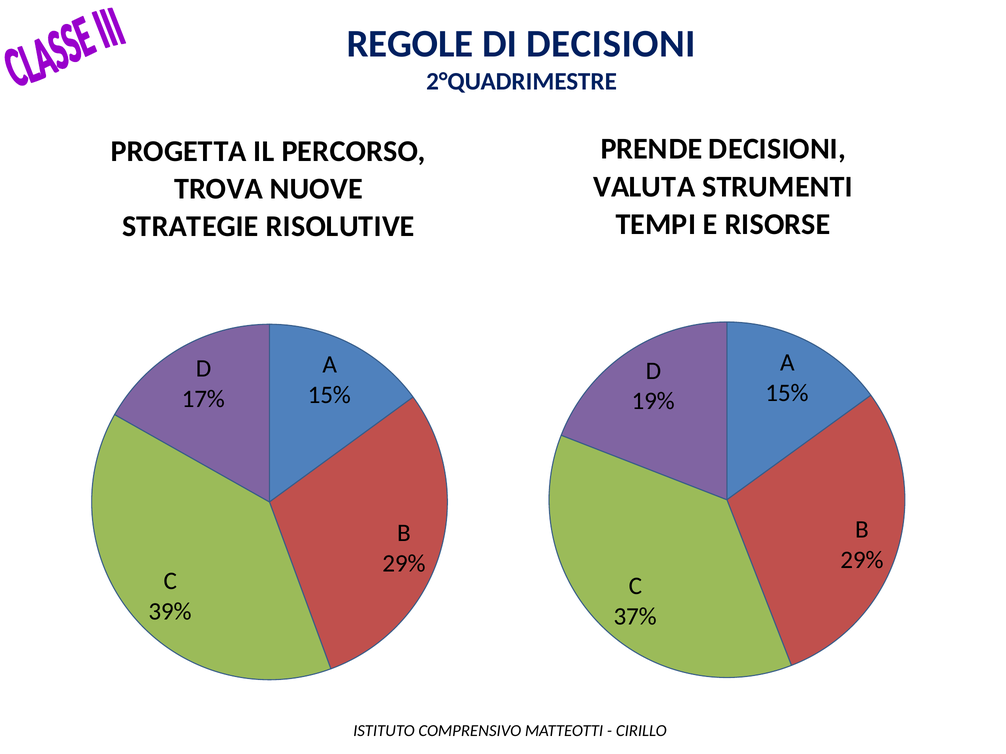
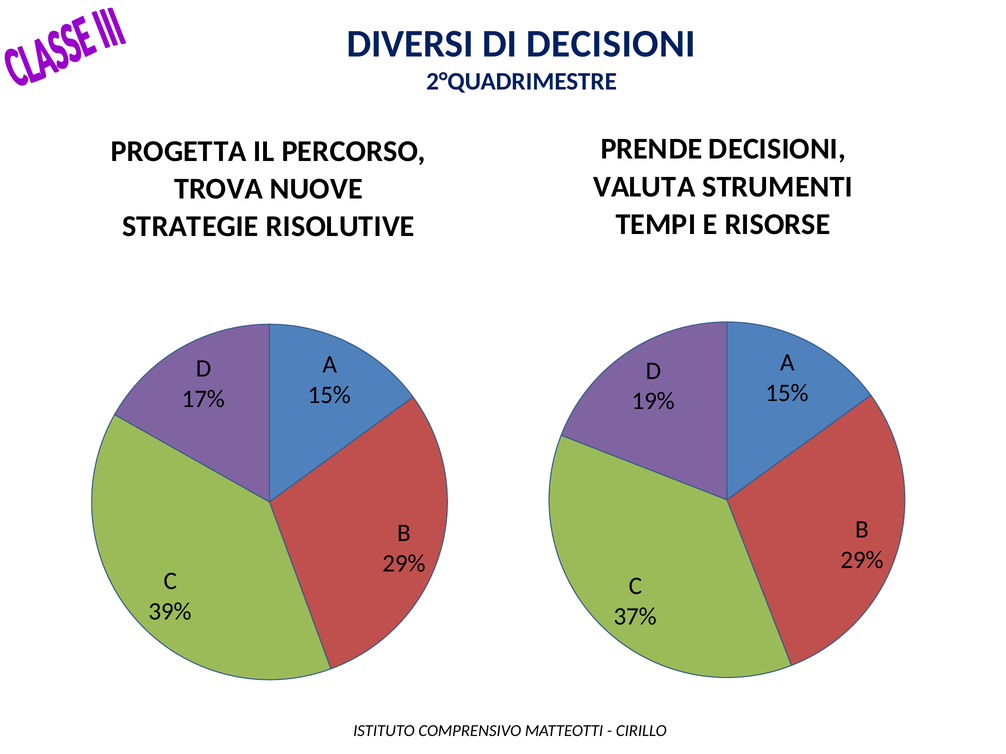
REGOLE: REGOLE -> DIVERSI
